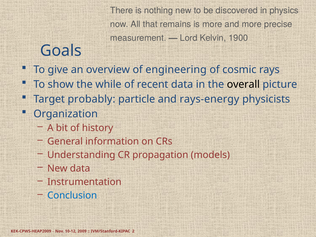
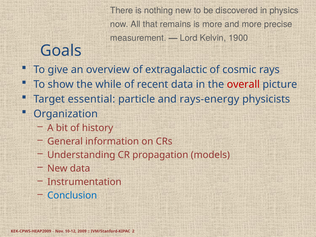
engineering: engineering -> extragalactic
overall colour: black -> red
probably: probably -> essential
